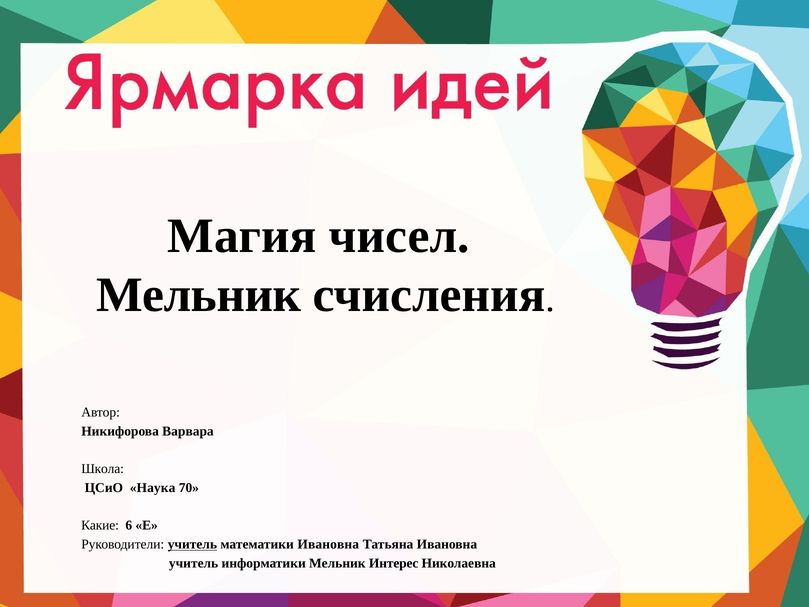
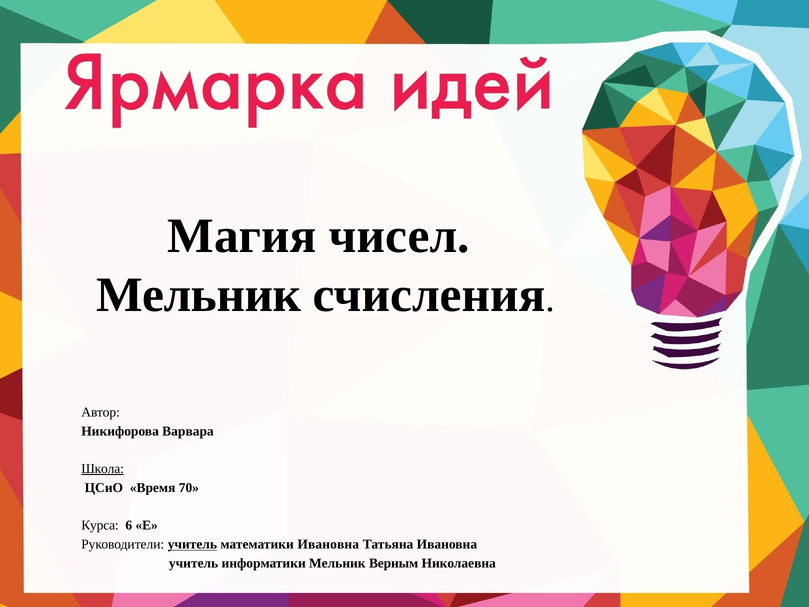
Школа underline: none -> present
Наука: Наука -> Время
Какие: Какие -> Курса
Интерес: Интерес -> Верным
